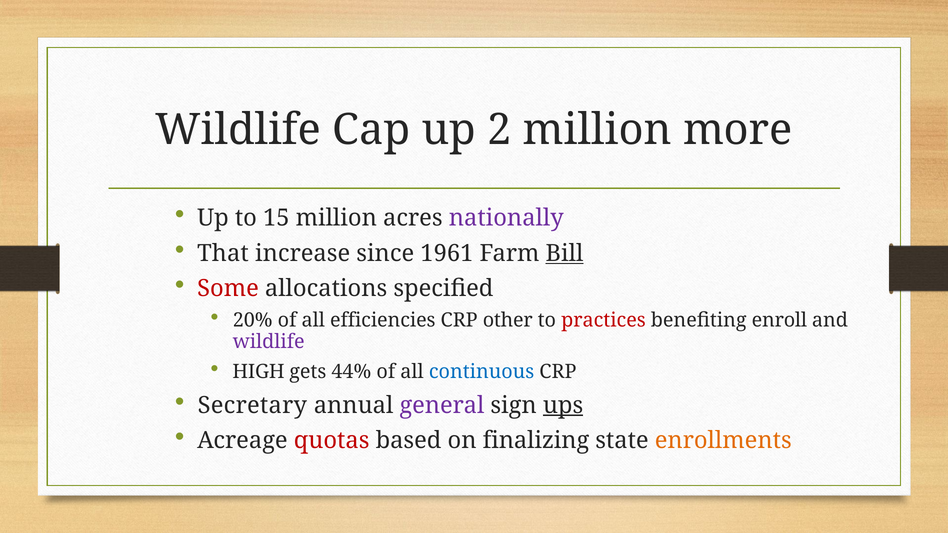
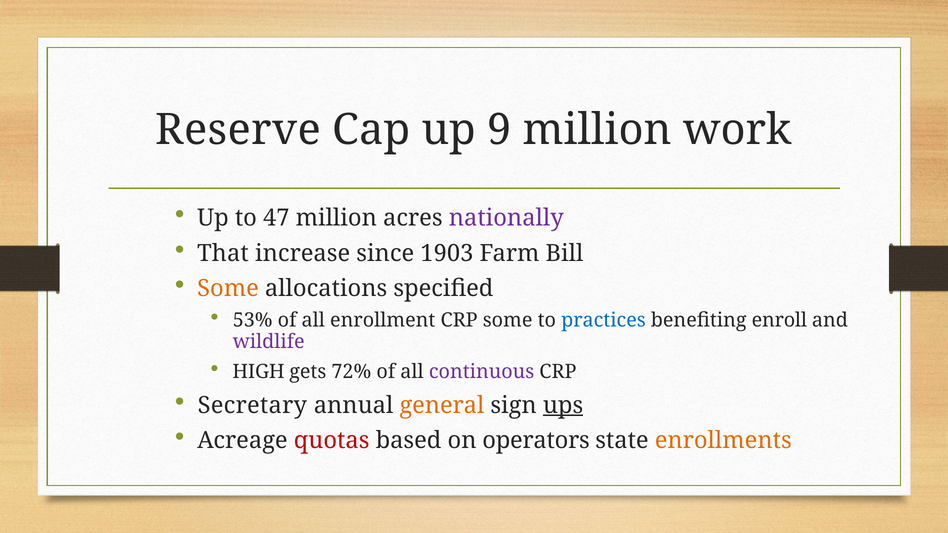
Wildlife at (238, 130): Wildlife -> Reserve
2: 2 -> 9
more: more -> work
15: 15 -> 47
1961: 1961 -> 1903
Bill underline: present -> none
Some at (228, 289) colour: red -> orange
20%: 20% -> 53%
efficiencies: efficiencies -> enrollment
CRP other: other -> some
practices colour: red -> blue
44%: 44% -> 72%
continuous colour: blue -> purple
general colour: purple -> orange
finalizing: finalizing -> operators
